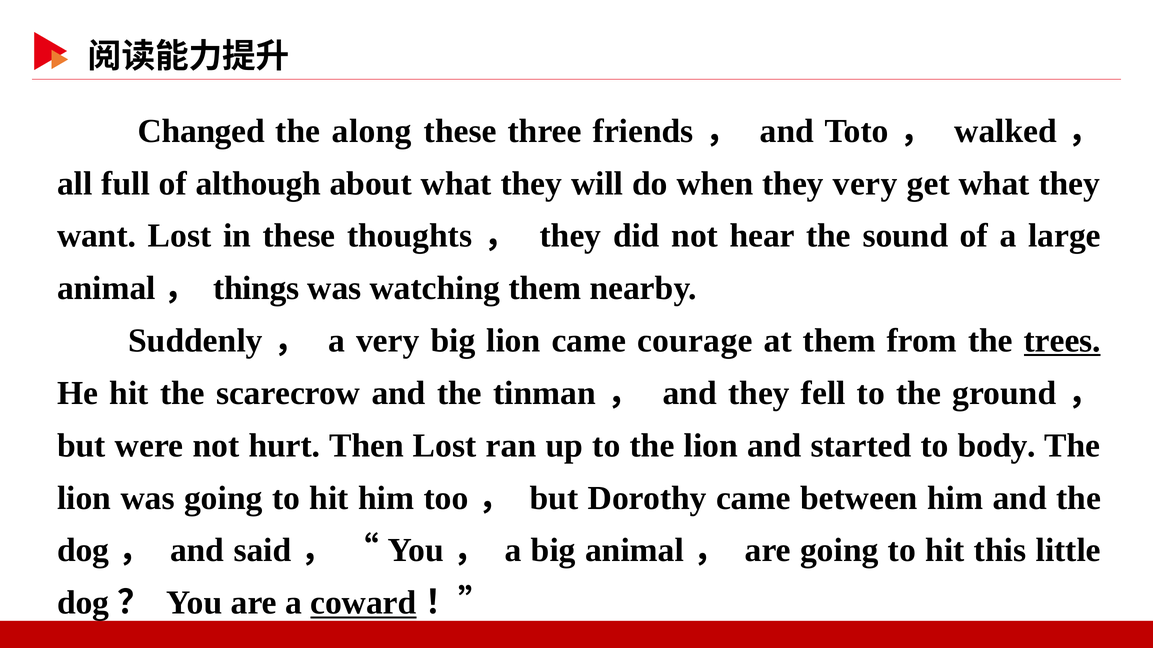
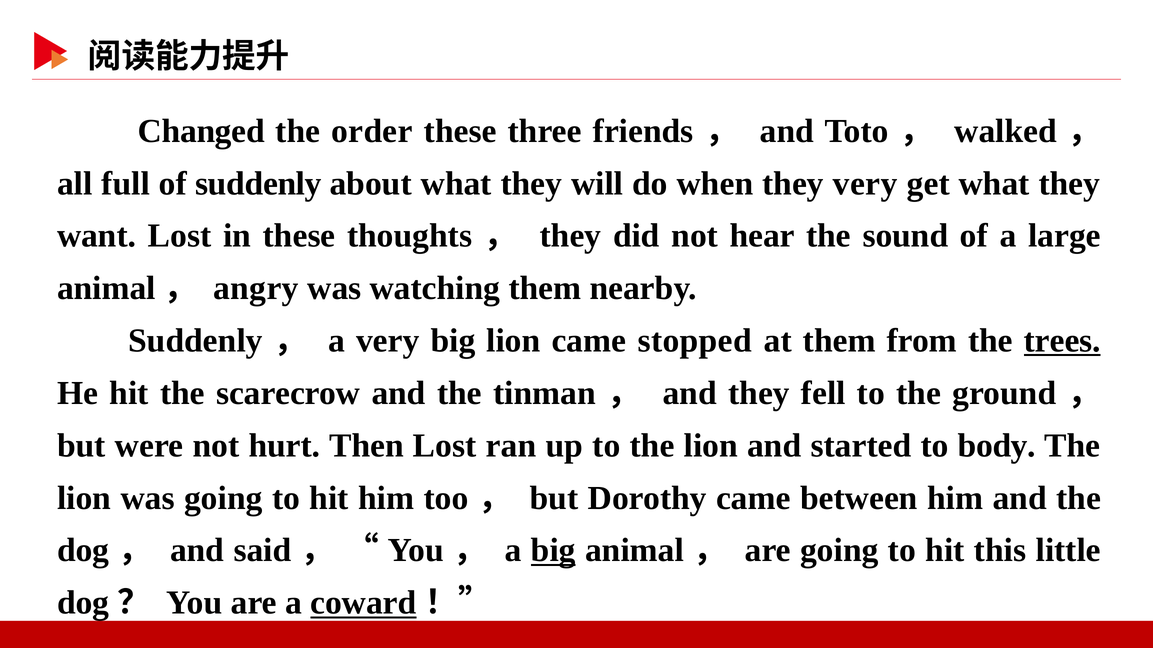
along: along -> order
of although: although -> suddenly
things: things -> angry
courage: courage -> stopped
big at (553, 551) underline: none -> present
